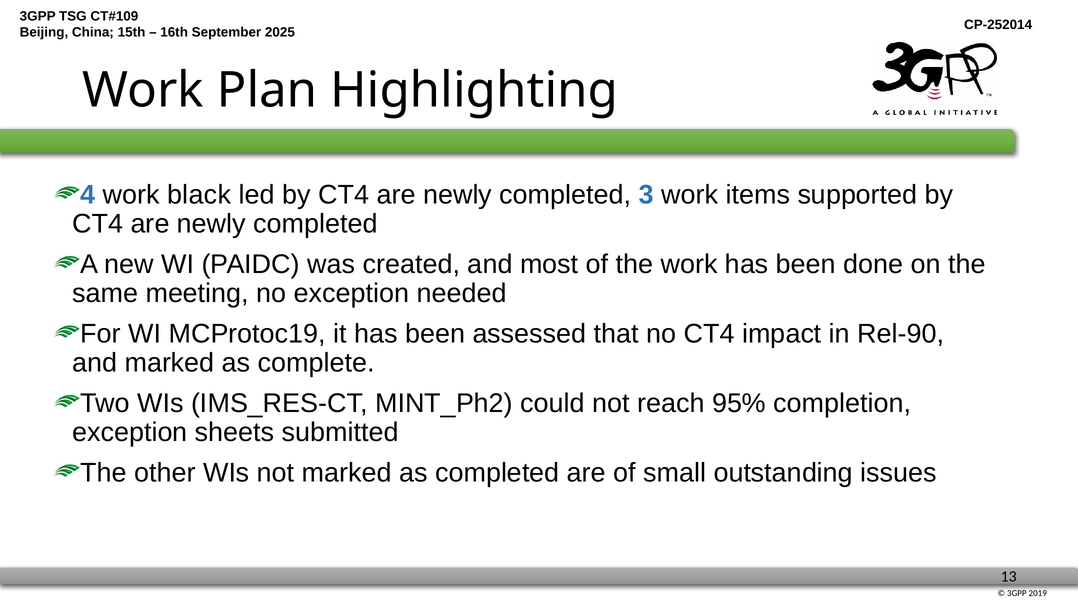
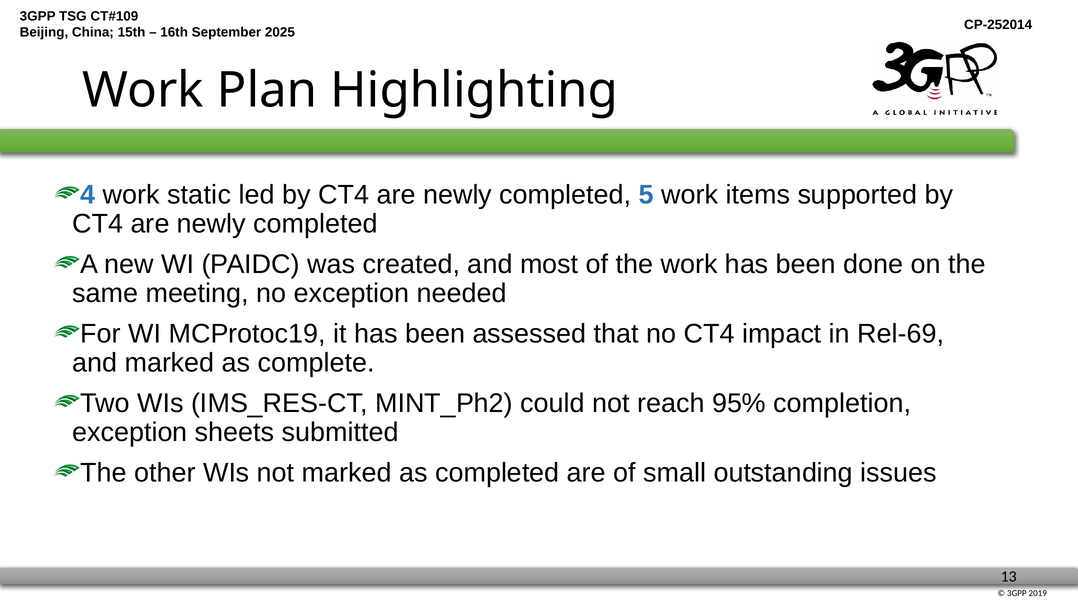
black: black -> static
3: 3 -> 5
Rel-90: Rel-90 -> Rel-69
